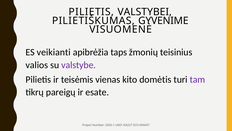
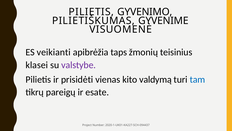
VALSTYBEI: VALSTYBEI -> GYVENIMO
valios: valios -> klasei
teisėmis: teisėmis -> prisidėti
domėtis: domėtis -> valdymą
tam colour: purple -> blue
